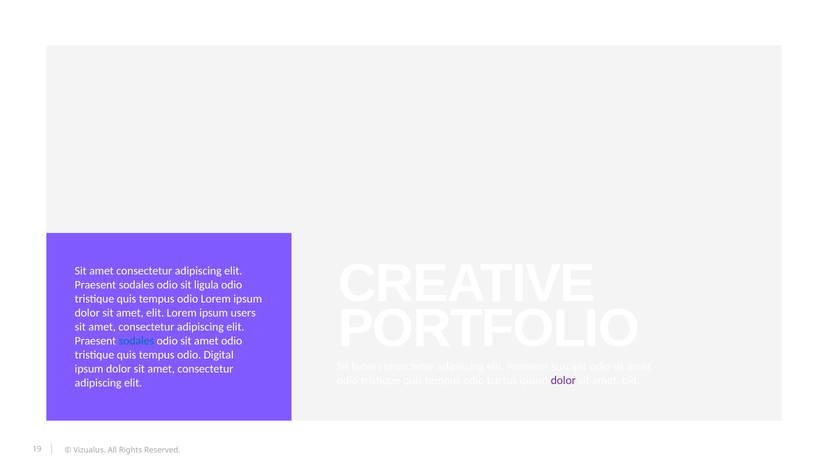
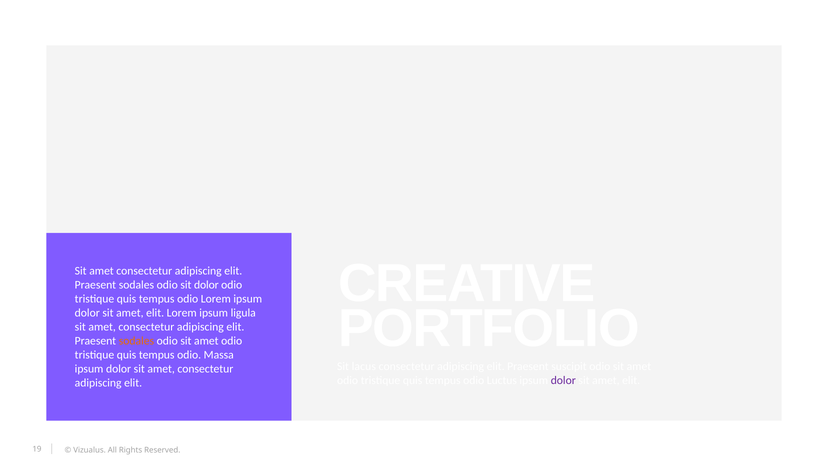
sit ligula: ligula -> dolor
users: users -> ligula
sodales at (136, 341) colour: blue -> orange
Digital: Digital -> Massa
